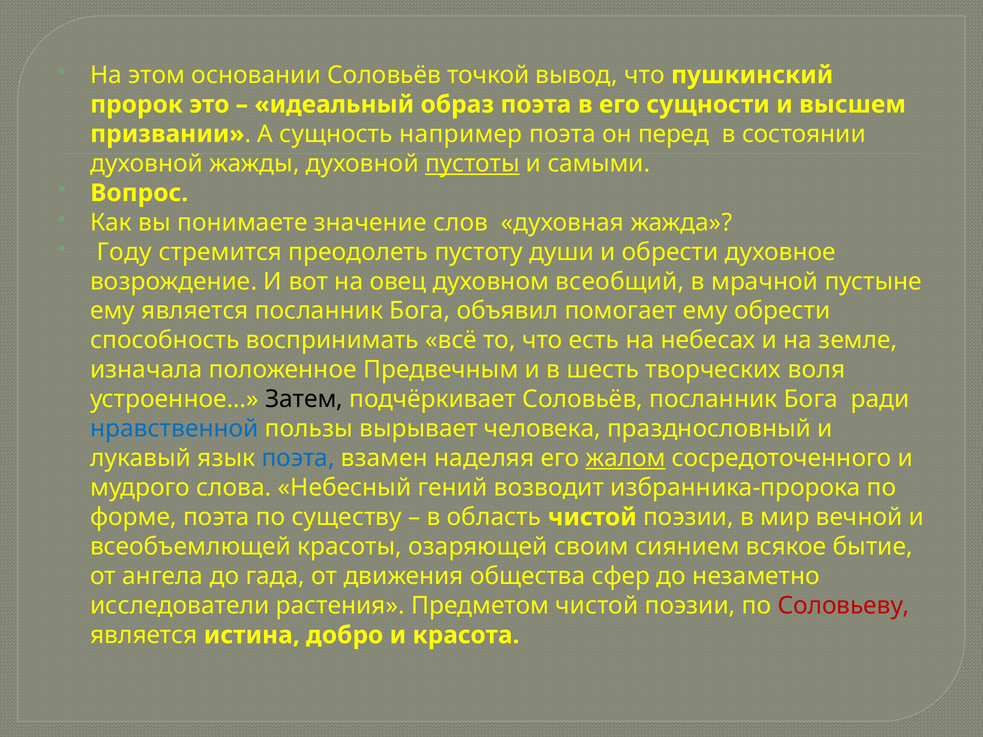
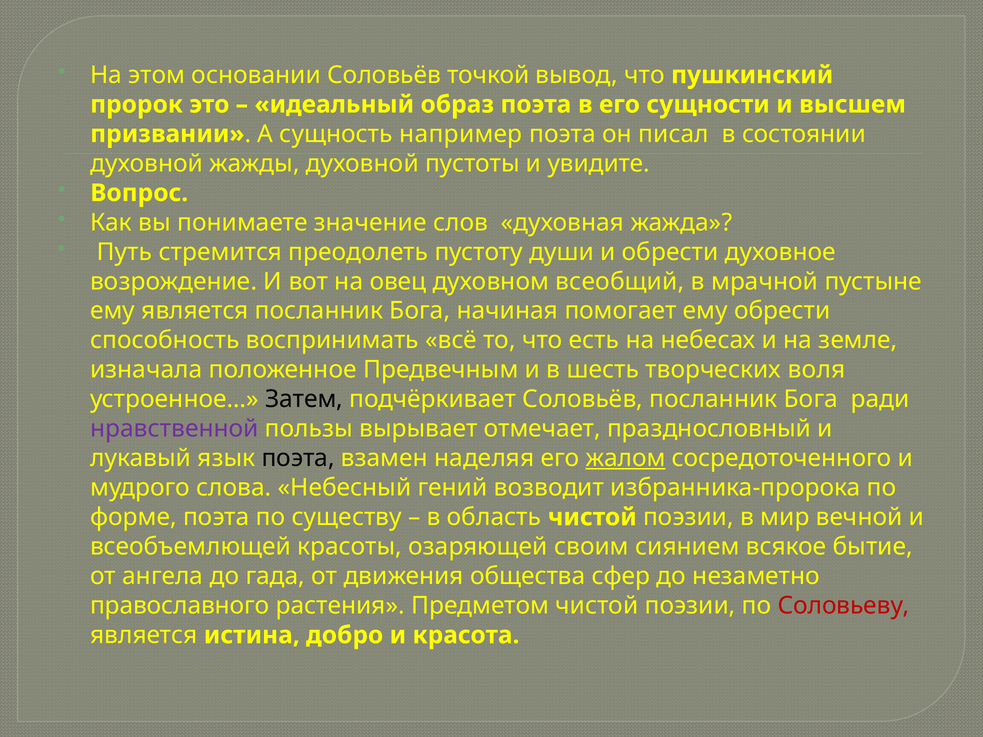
перед: перед -> писал
пустоты underline: present -> none
самыми: самыми -> увидите
Году: Году -> Путь
объявил: объявил -> начиная
нравственной colour: blue -> purple
человека: человека -> отмечает
поэта at (298, 458) colour: blue -> black
исследователи: исследователи -> православного
